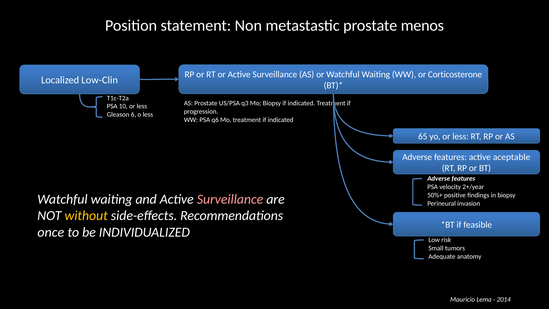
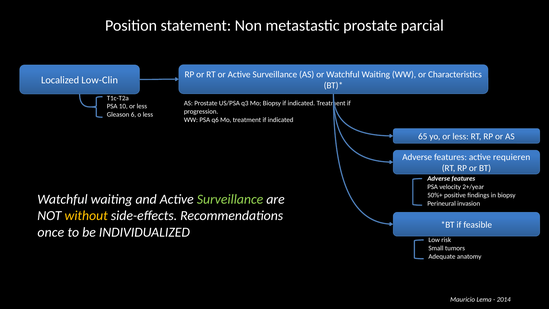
menos: menos -> parcial
Corticosterone: Corticosterone -> Characteristics
aceptable: aceptable -> requieren
Surveillance at (230, 199) colour: pink -> light green
